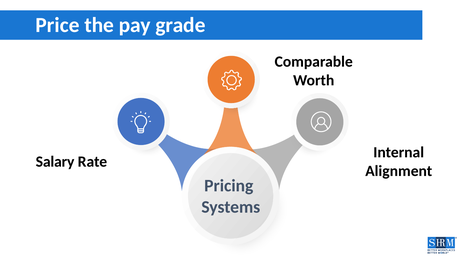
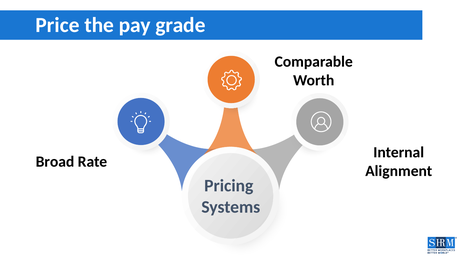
Salary: Salary -> Broad
